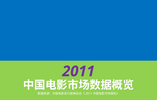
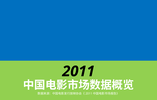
2011 colour: purple -> black
